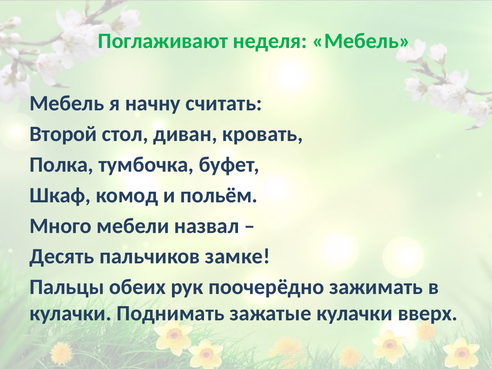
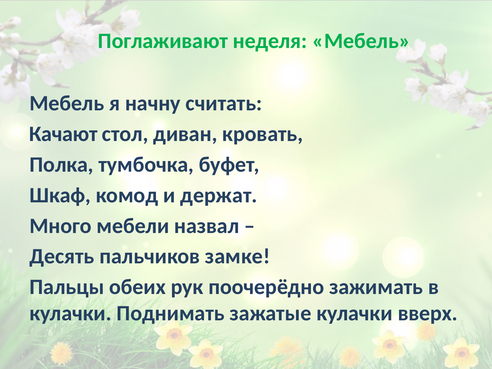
Второй: Второй -> Качают
польём: польём -> держат
